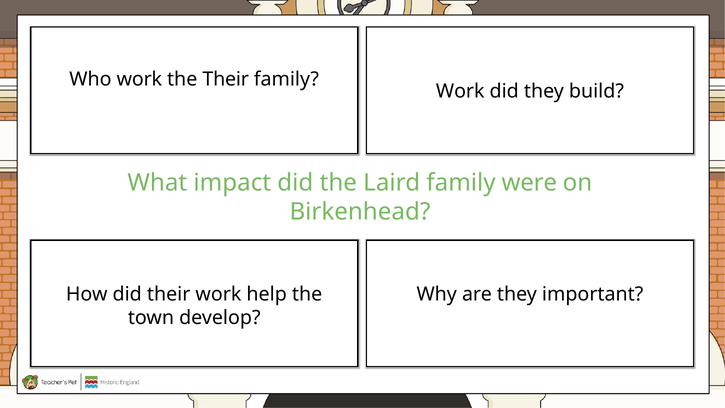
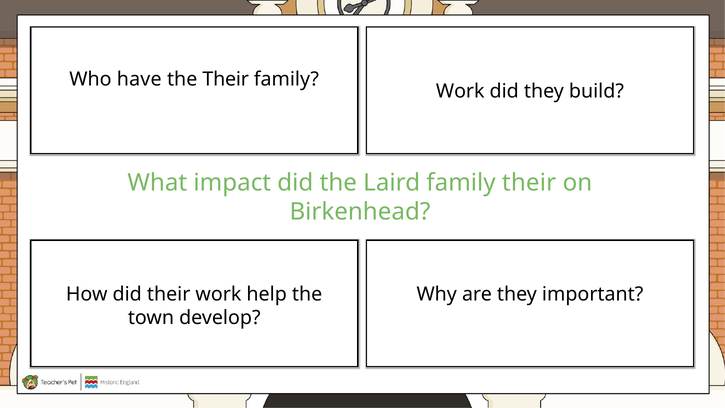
Who work: work -> have
family were: were -> their
